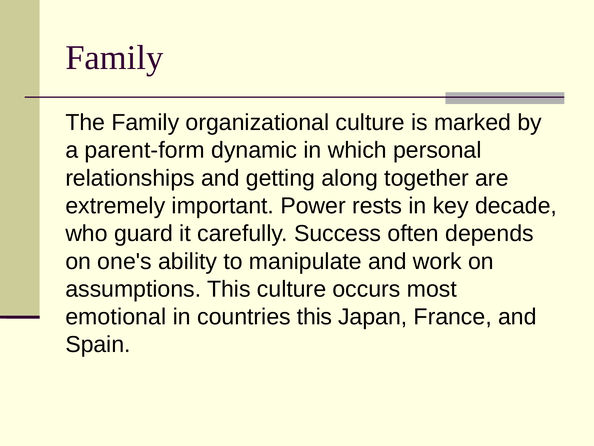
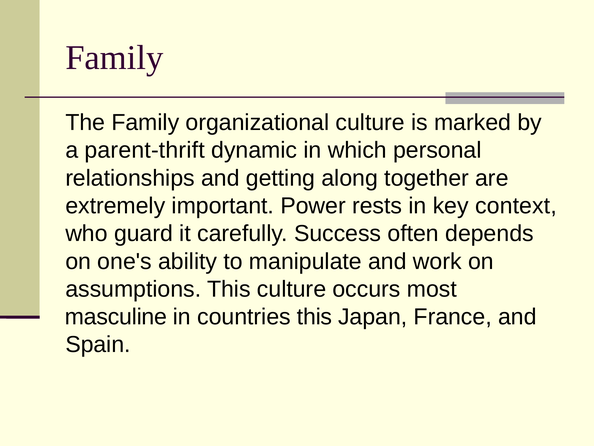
parent-form: parent-form -> parent-thrift
decade: decade -> context
emotional: emotional -> masculine
